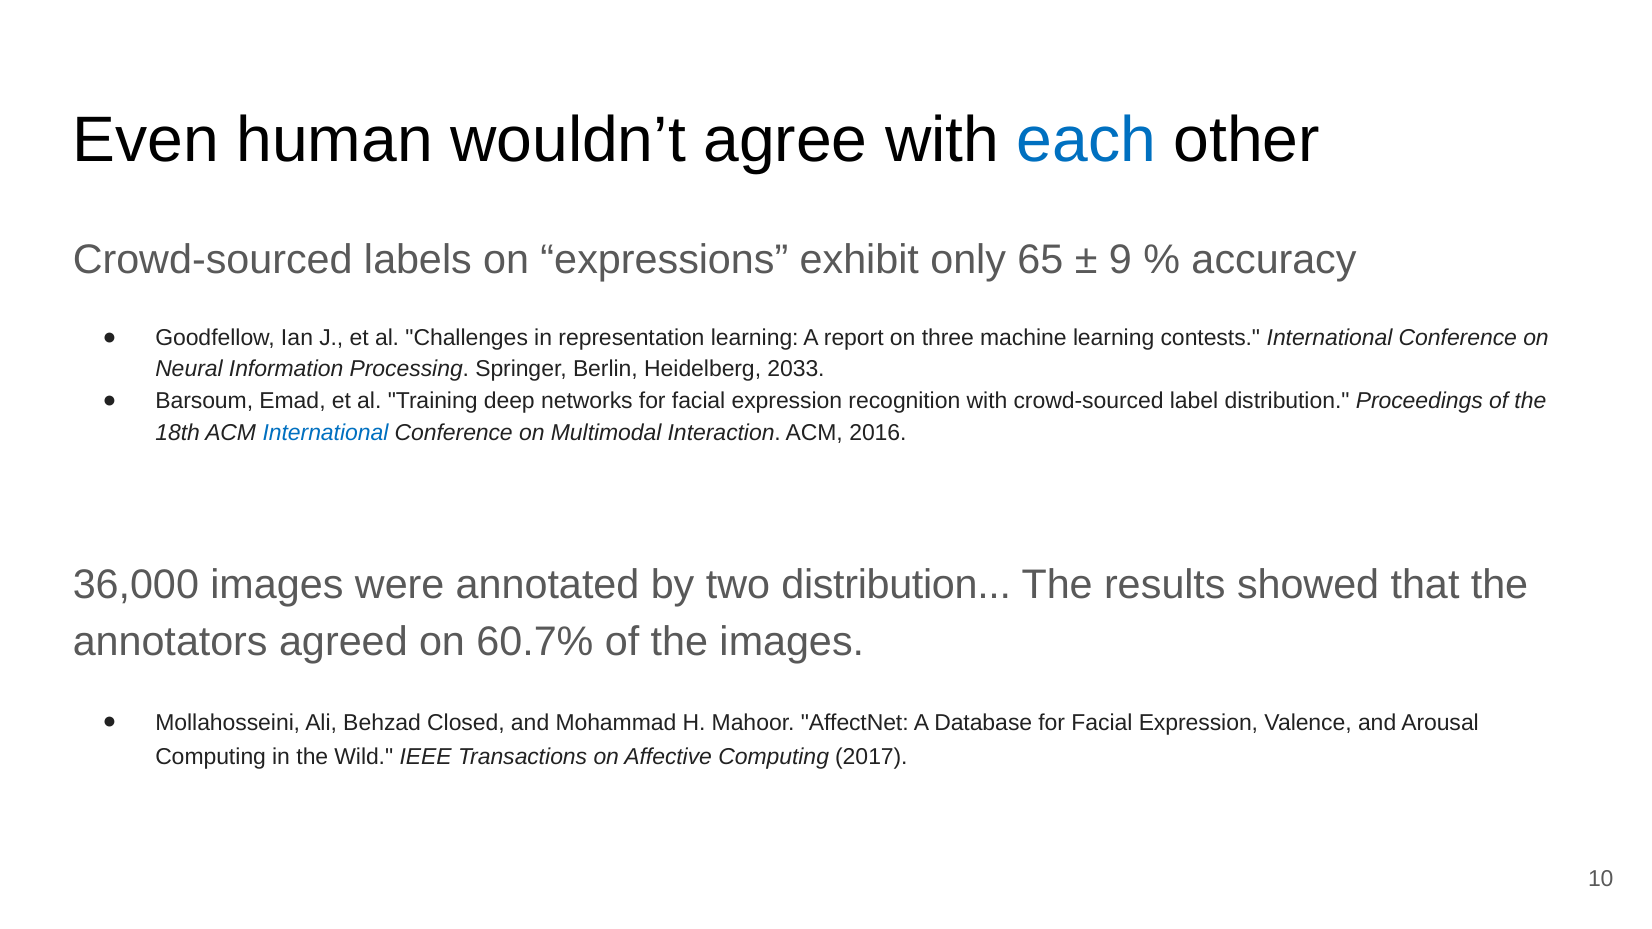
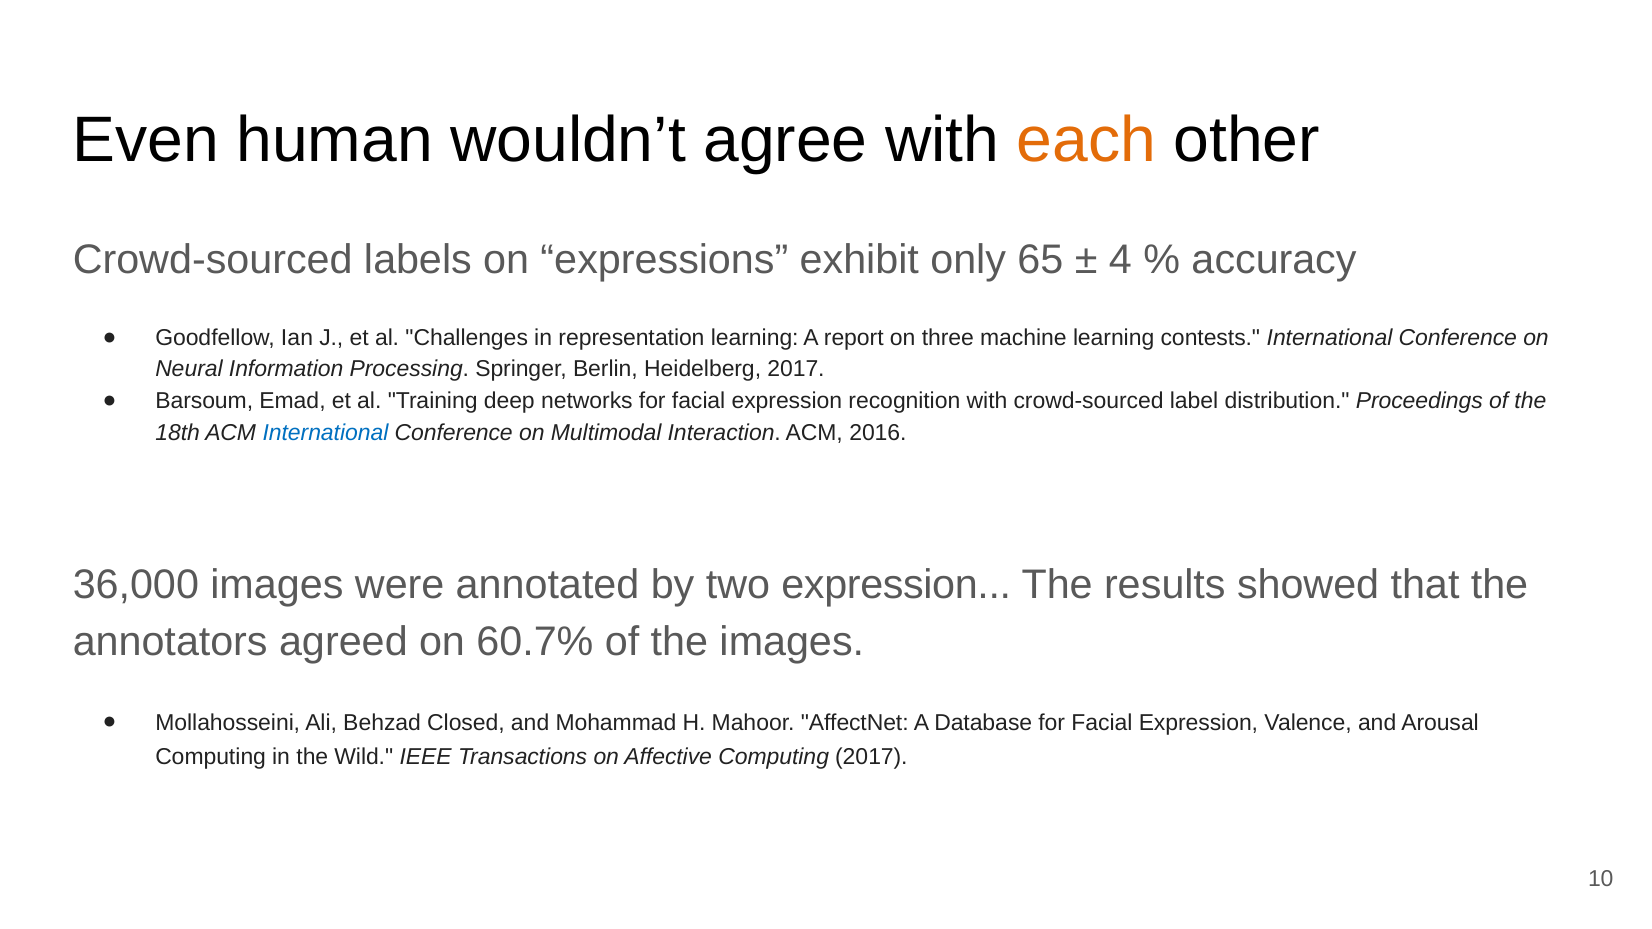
each colour: blue -> orange
9: 9 -> 4
Heidelberg 2033: 2033 -> 2017
two distribution: distribution -> expression
